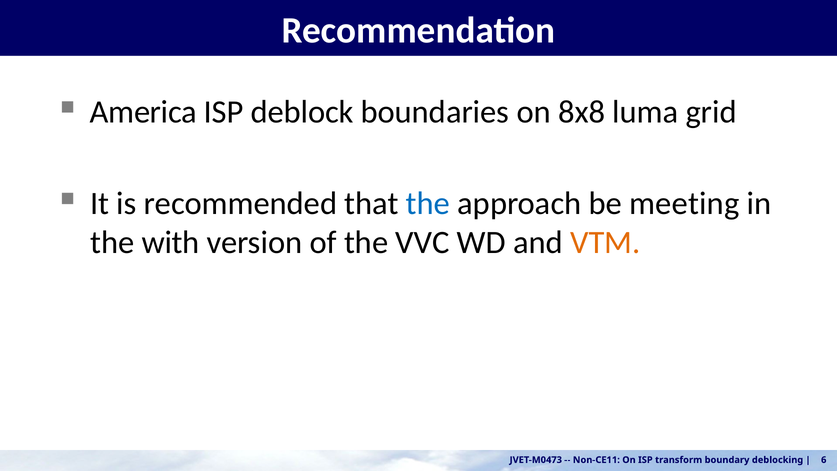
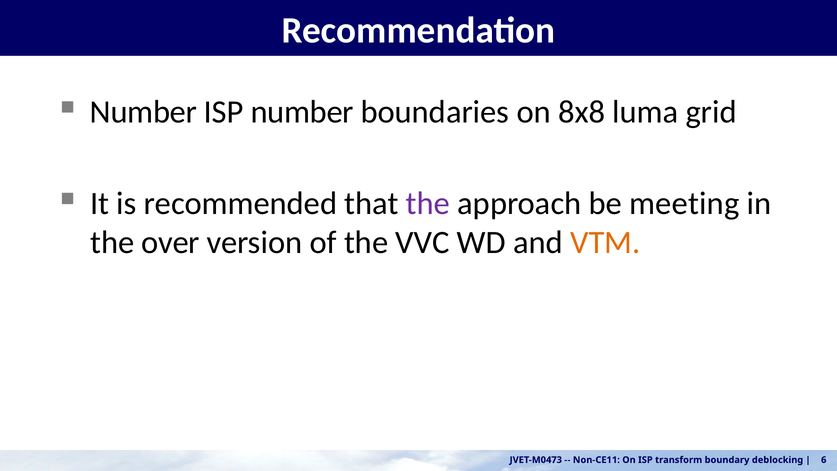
America at (143, 112): America -> Number
ISP deblock: deblock -> number
the at (428, 203) colour: blue -> purple
with: with -> over
